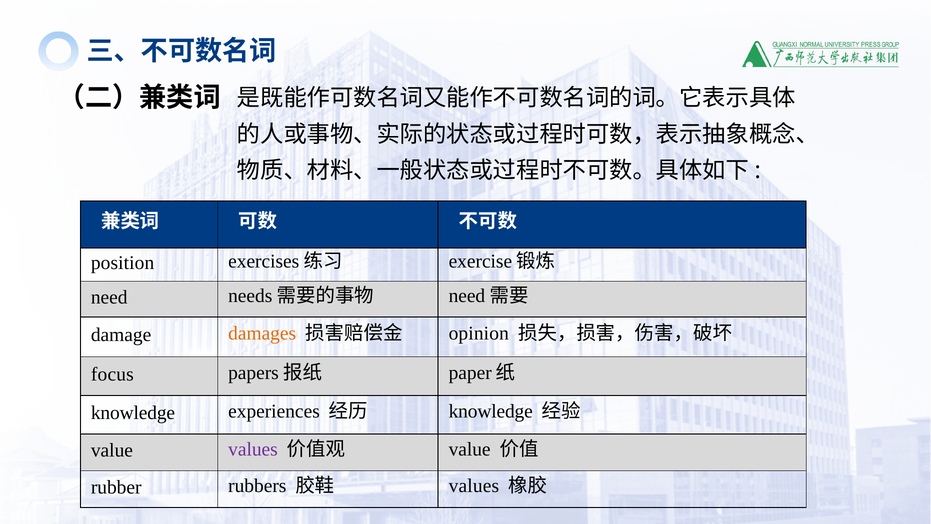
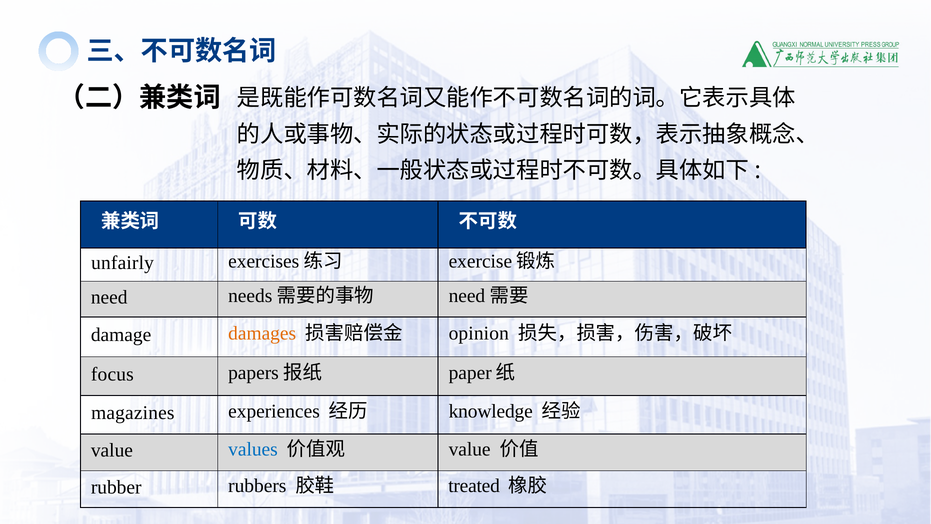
position: position -> unfairly
knowledge at (133, 413): knowledge -> magazines
values at (253, 449) colour: purple -> blue
values at (474, 486): values -> treated
